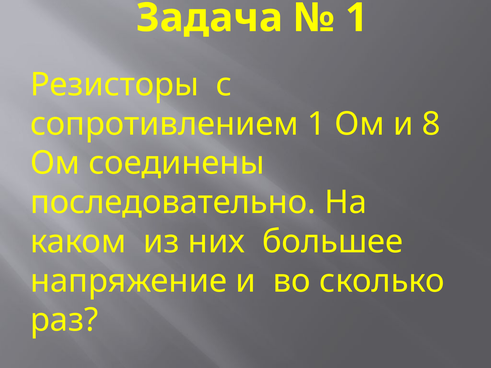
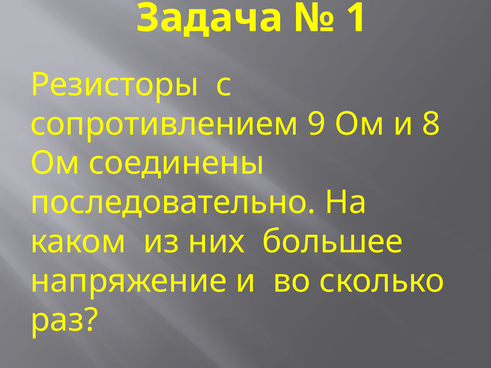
сопротивлением 1: 1 -> 9
